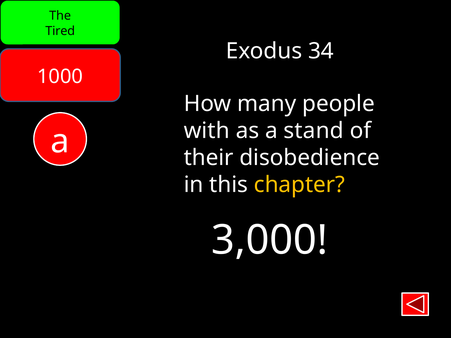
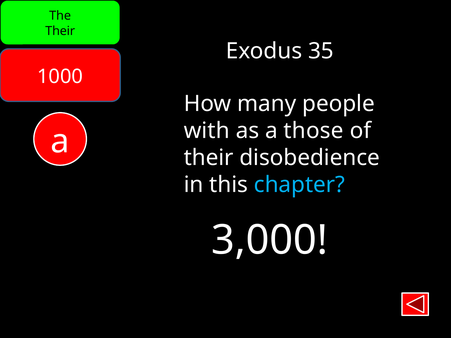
Tired at (60, 31): Tired -> Their
34: 34 -> 35
stand: stand -> those
chapter colour: yellow -> light blue
